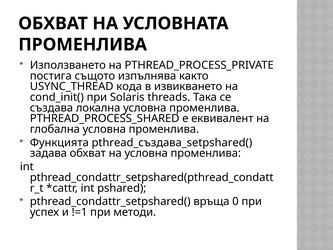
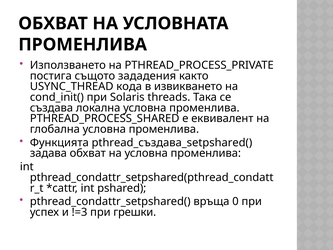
изпълнява: изпълнява -> зададения
!=1: !=1 -> !=3
методи: методи -> грешки
